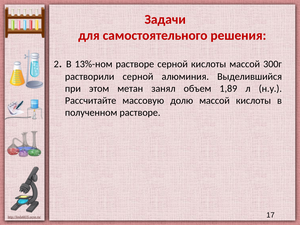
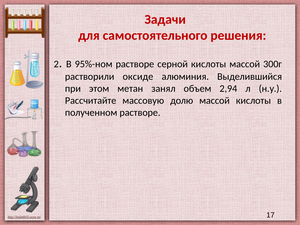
13%-ном: 13%-ном -> 95%-ном
растворили серной: серной -> оксиде
1,89: 1,89 -> 2,94
